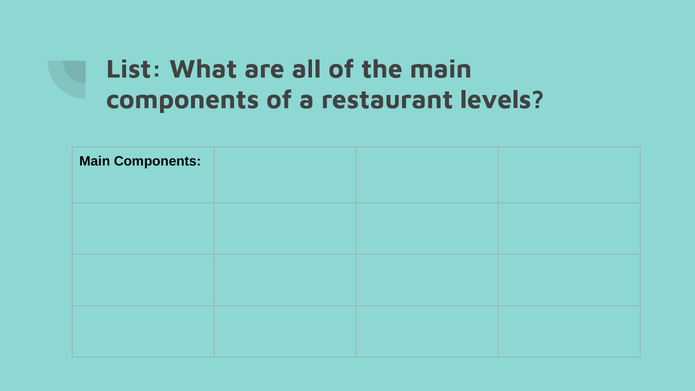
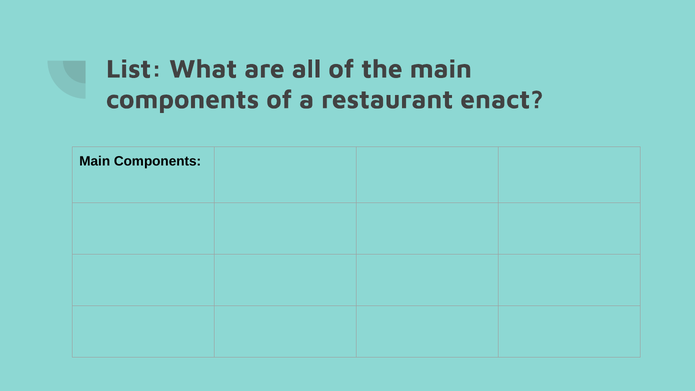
levels: levels -> enact
